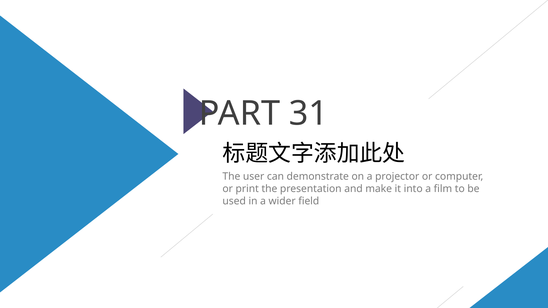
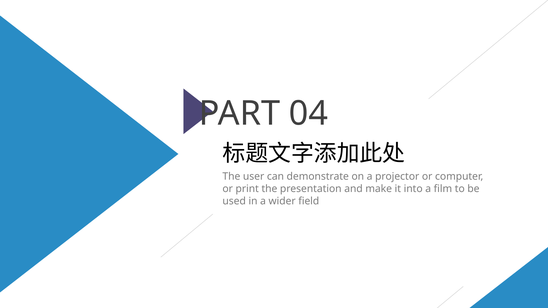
31: 31 -> 04
